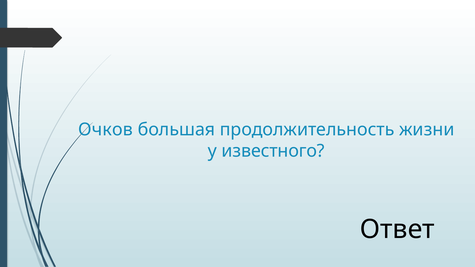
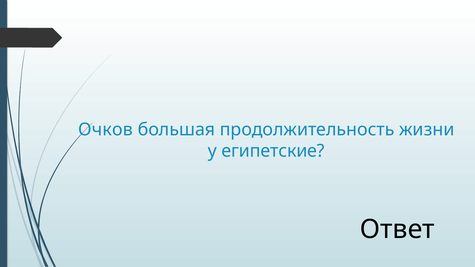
известного: известного -> египетские
